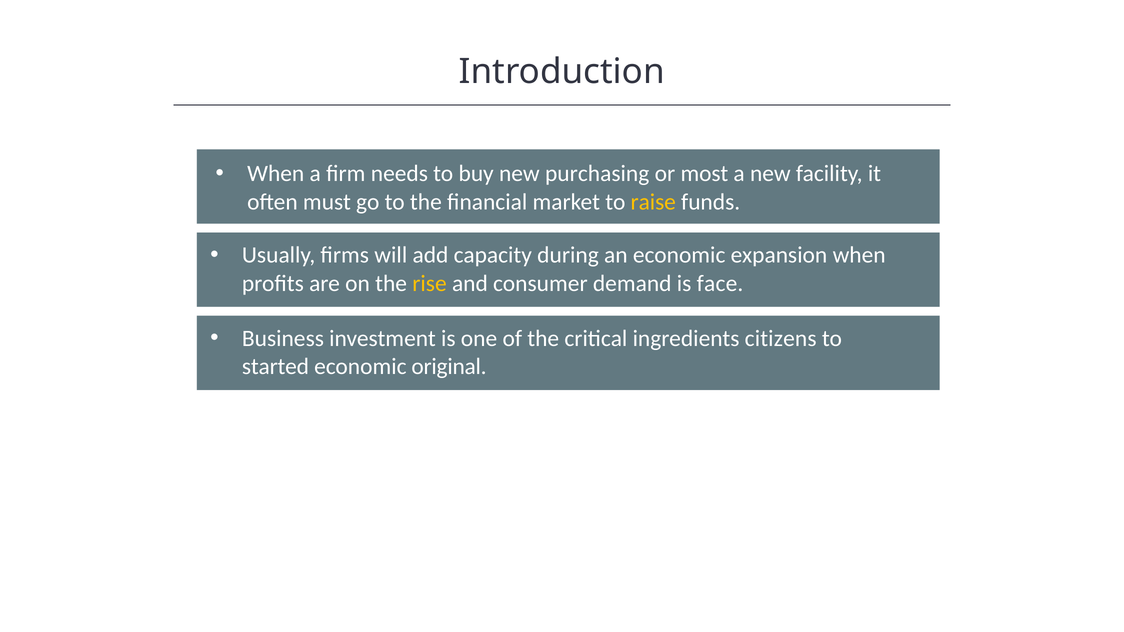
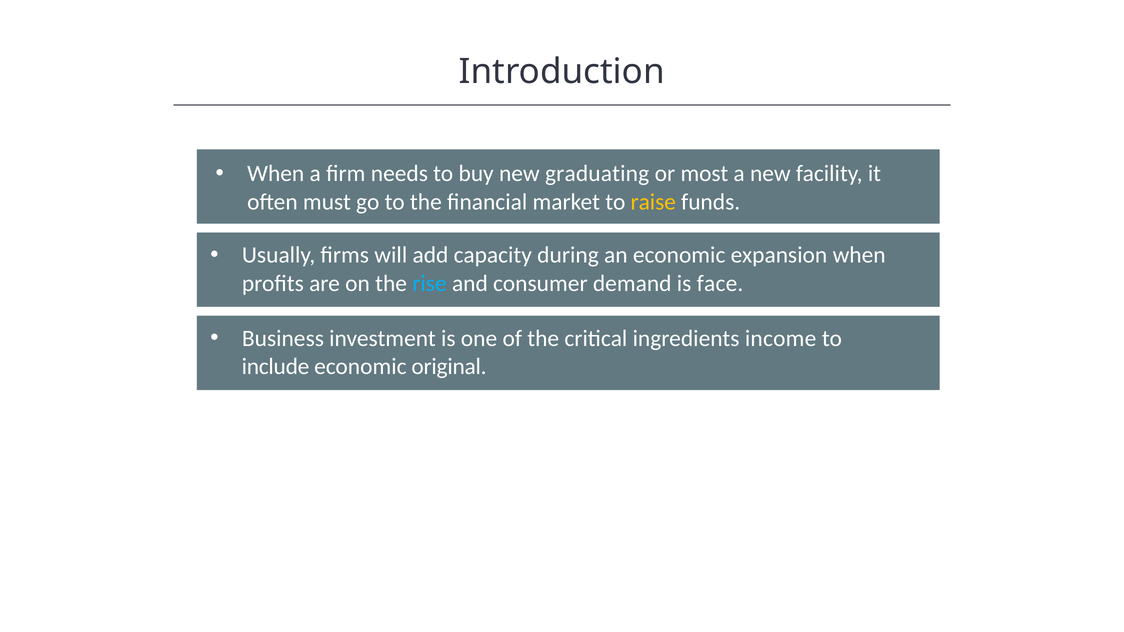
purchasing: purchasing -> graduating
rise colour: yellow -> light blue
citizens: citizens -> income
started: started -> include
